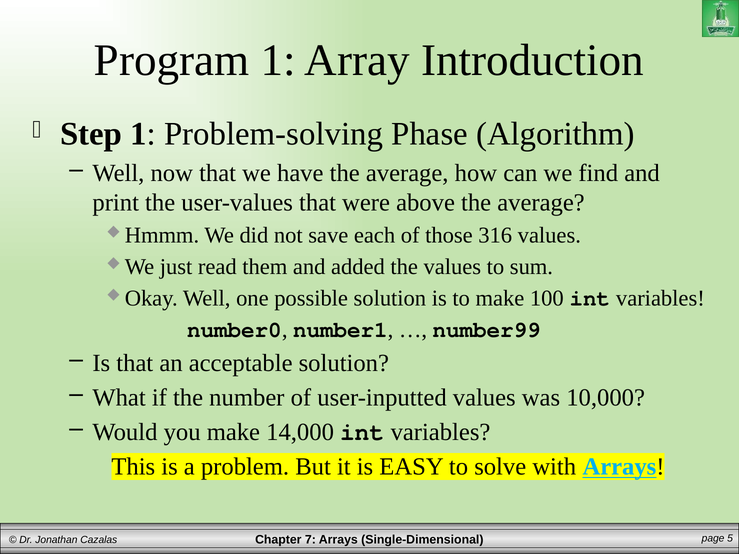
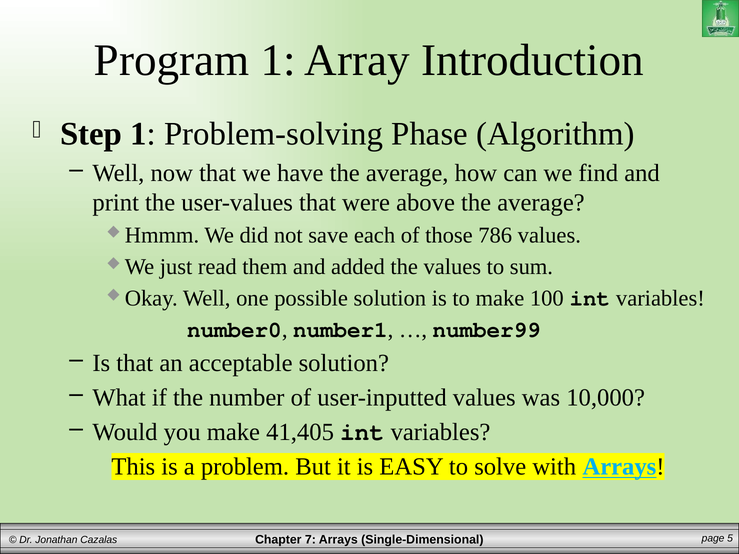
316: 316 -> 786
14,000: 14,000 -> 41,405
